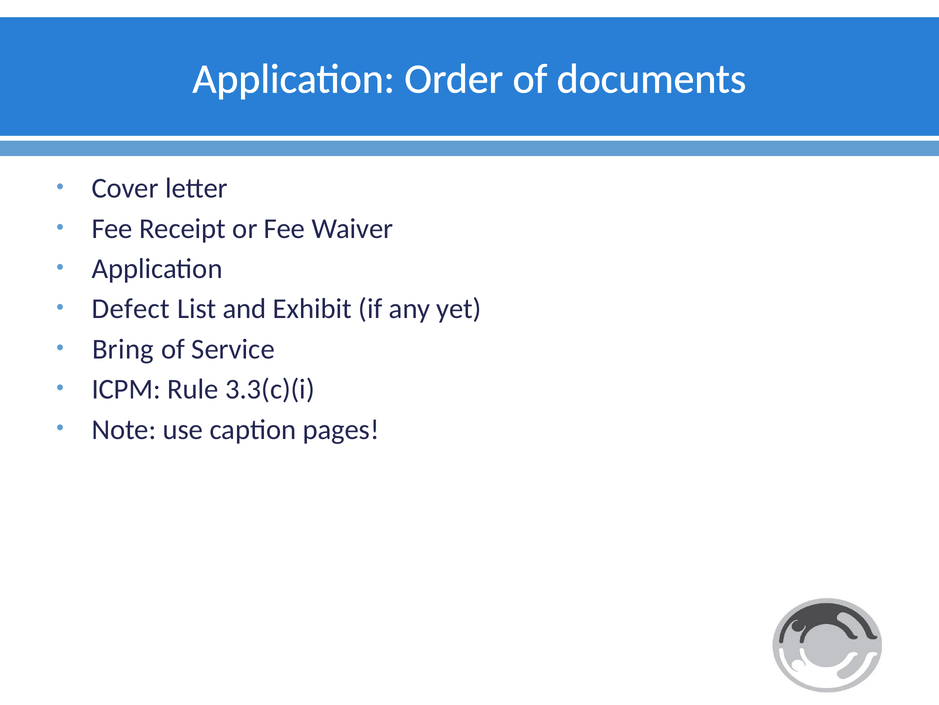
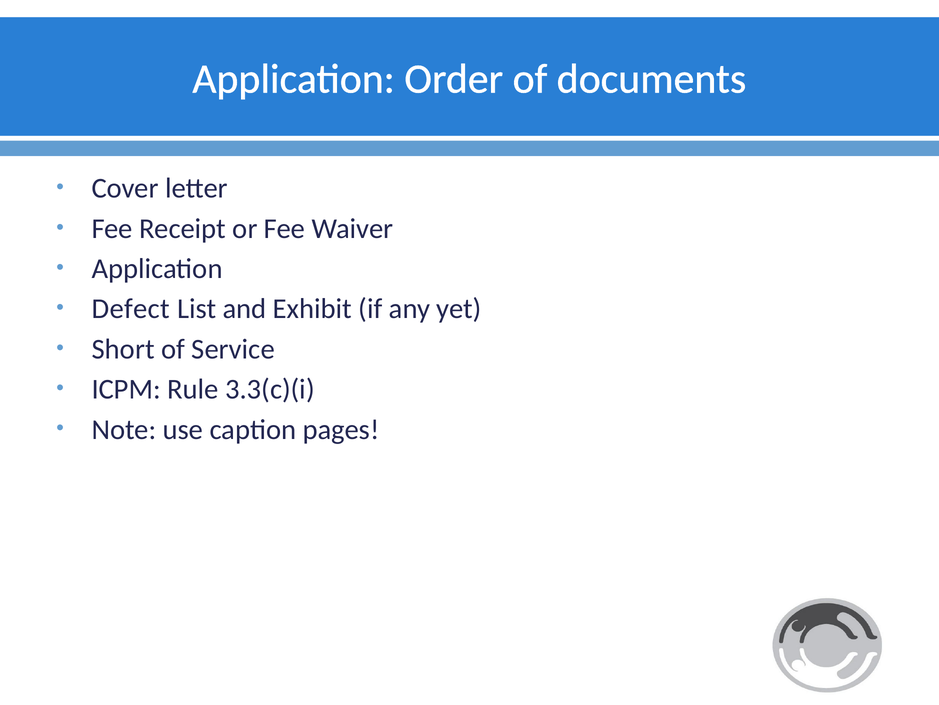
Bring: Bring -> Short
